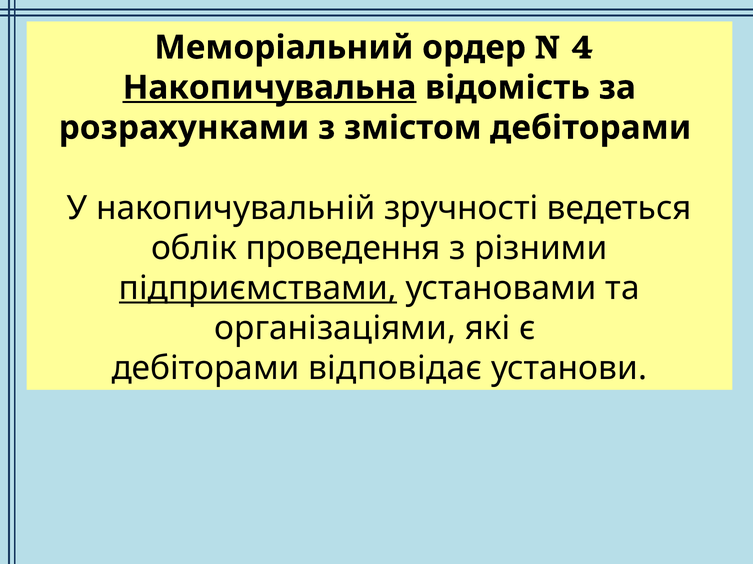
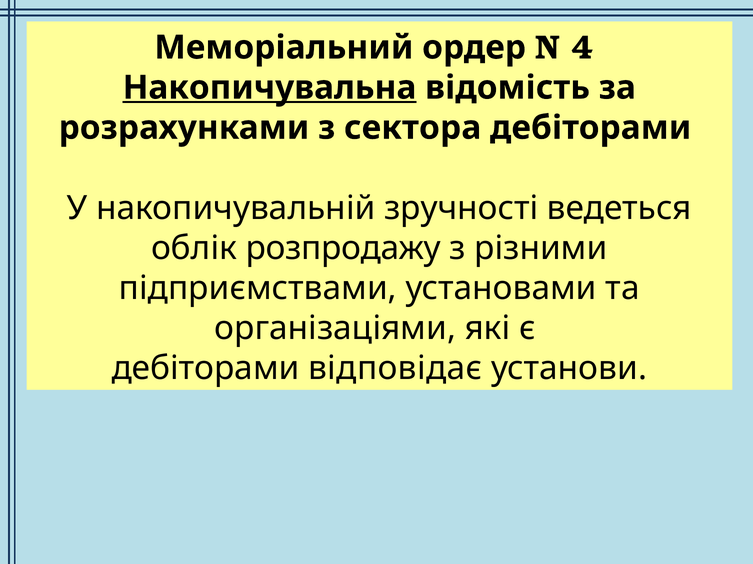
змістом: змістом -> сектора
проведення: проведення -> розпродажу
підприємствами underline: present -> none
